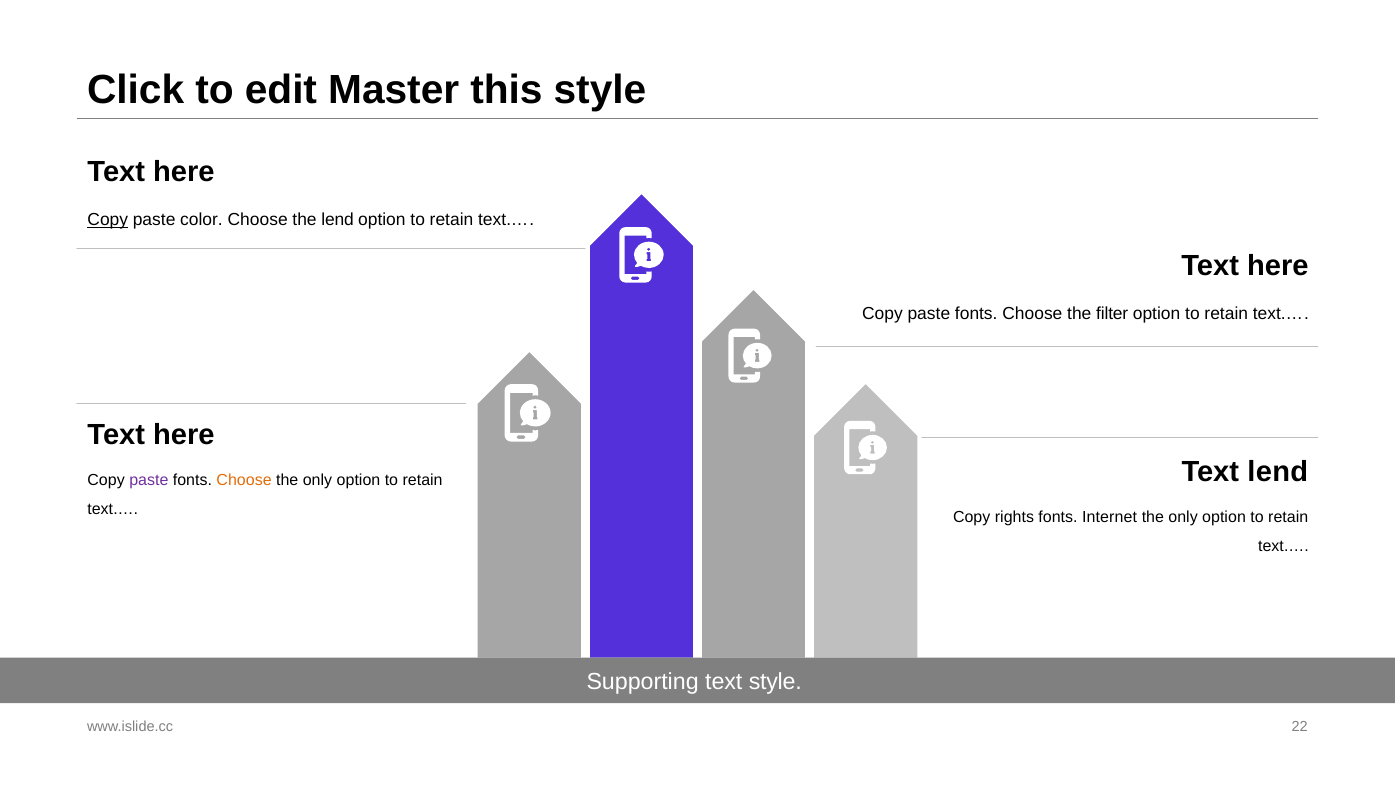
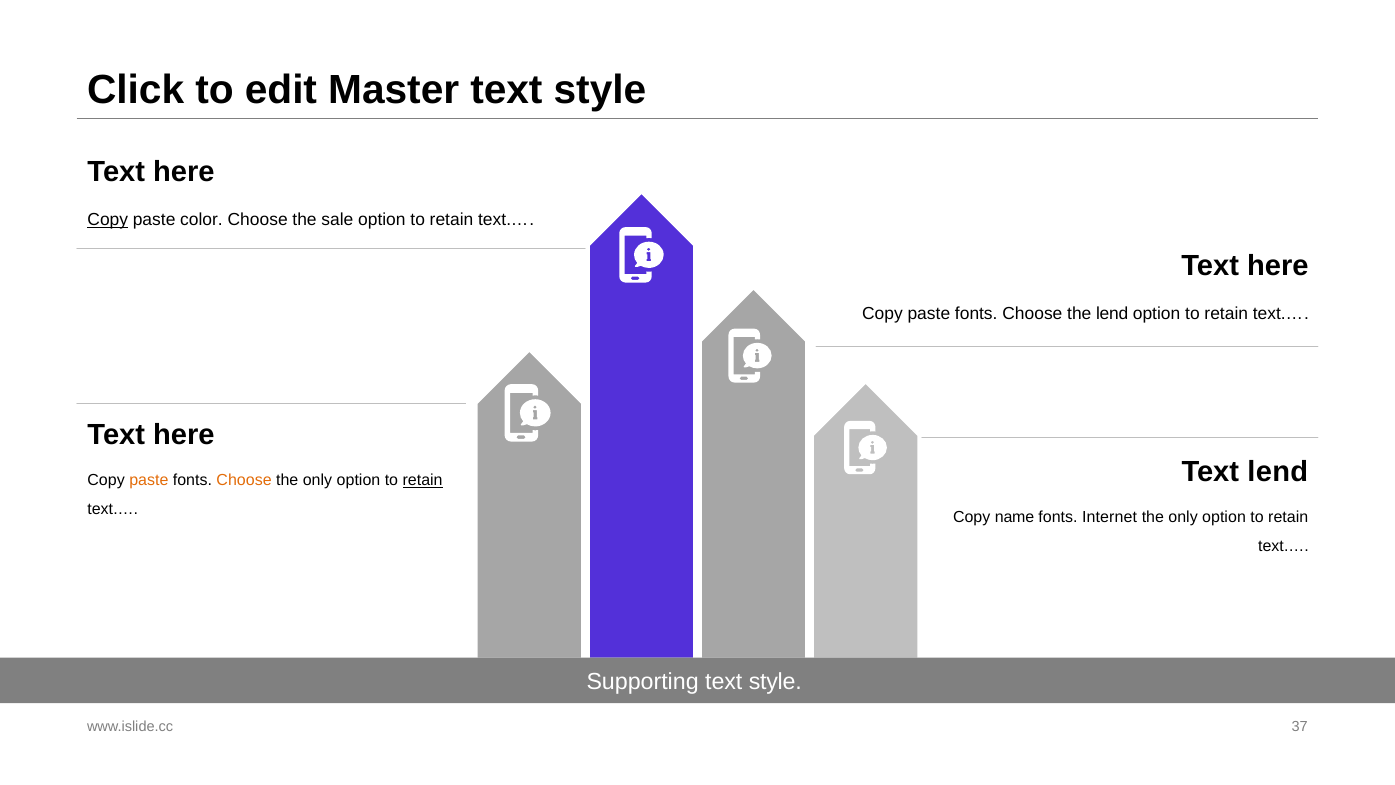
Master this: this -> text
the lend: lend -> sale
the filter: filter -> lend
paste at (149, 480) colour: purple -> orange
retain at (423, 480) underline: none -> present
rights: rights -> name
22: 22 -> 37
